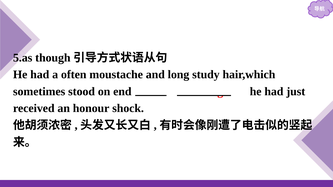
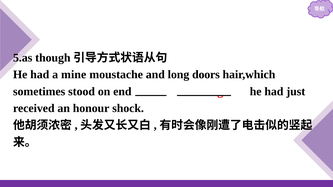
often: often -> mine
study: study -> doors
